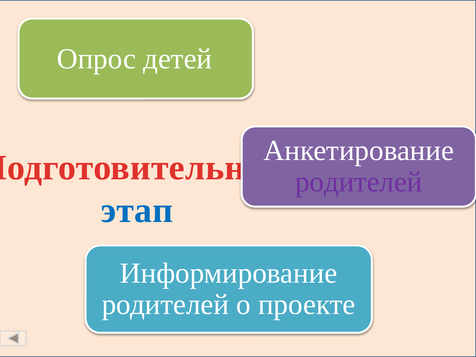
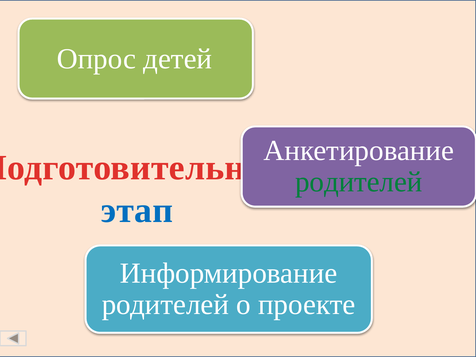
родителей at (359, 182) colour: purple -> green
